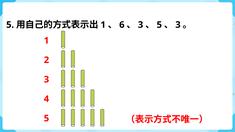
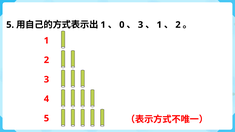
6: 6 -> 0
5 at (159, 25): 5 -> 1
3 at (178, 25): 3 -> 2
